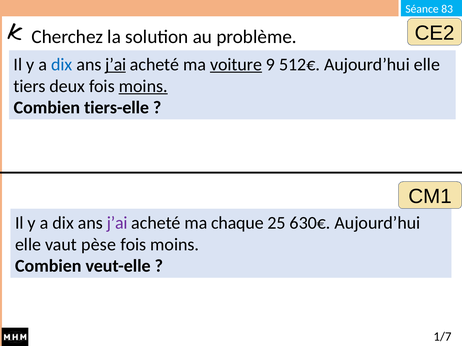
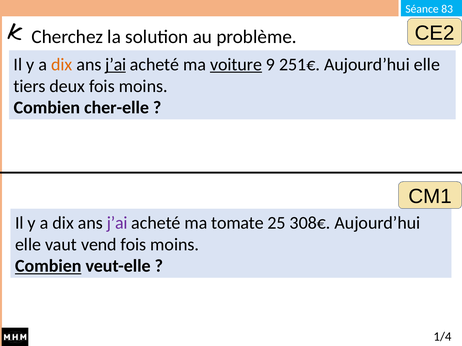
dix at (62, 65) colour: blue -> orange
512€: 512€ -> 251€
moins at (143, 86) underline: present -> none
tiers-elle: tiers-elle -> cher-elle
chaque: chaque -> tomate
630€: 630€ -> 308€
pèse: pèse -> vend
Combien at (48, 266) underline: none -> present
1/7: 1/7 -> 1/4
